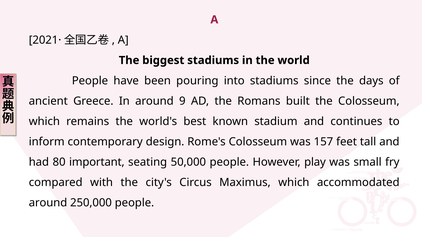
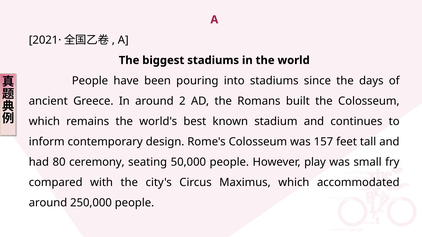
9: 9 -> 2
important: important -> ceremony
